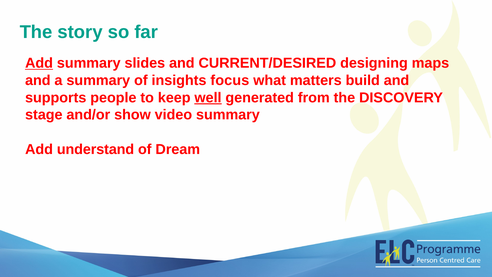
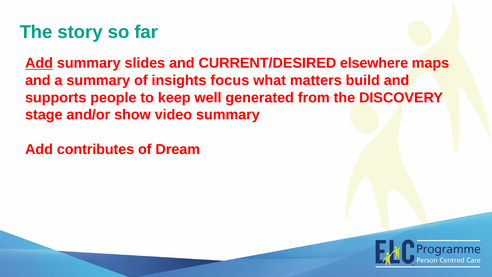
designing: designing -> elsewhere
well underline: present -> none
understand: understand -> contributes
